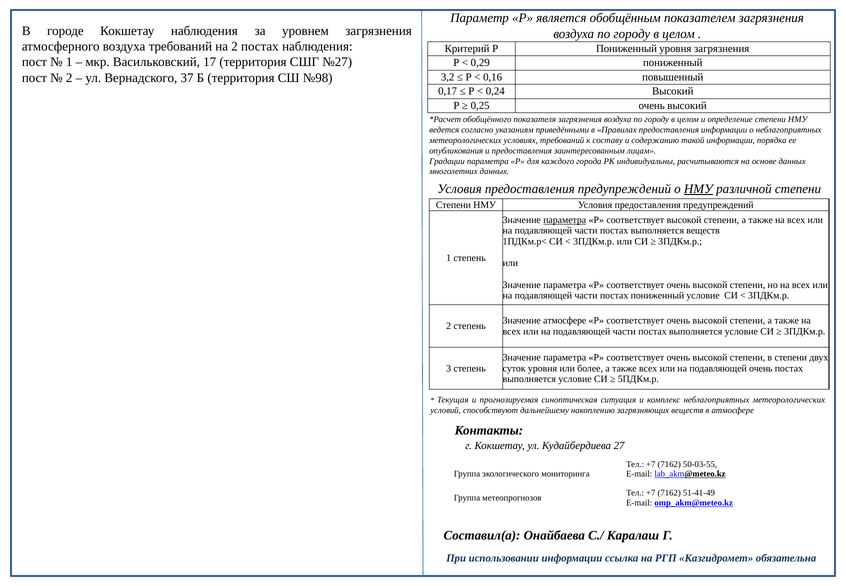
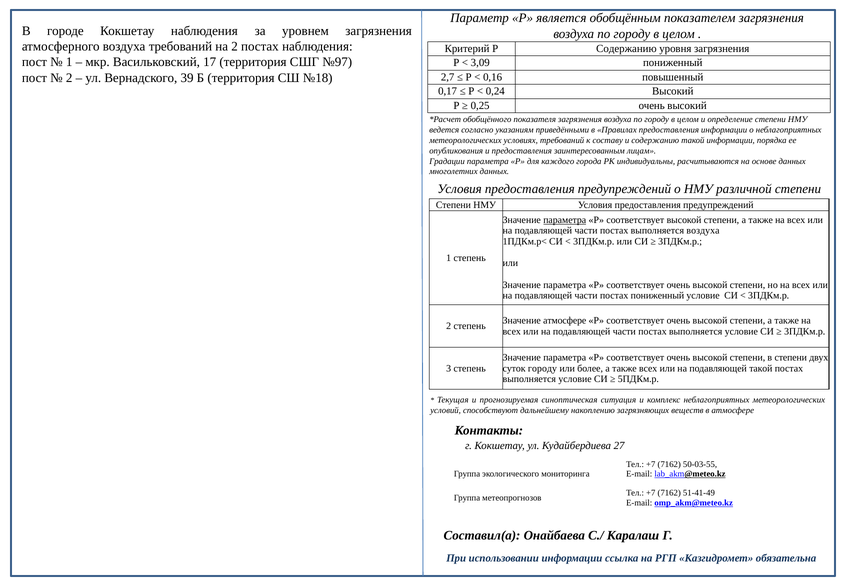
Р Пониженный: Пониженный -> Содержанию
№27: №27 -> №97
0,29: 0,29 -> 3,09
37: 37 -> 39
№98: №98 -> №18
3,2: 3,2 -> 2,7
НМУ at (698, 189) underline: present -> none
выполняется веществ: веществ -> воздуха
суток уровня: уровня -> городу
подавляющей очень: очень -> такой
